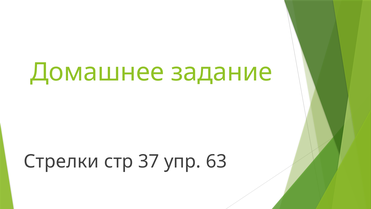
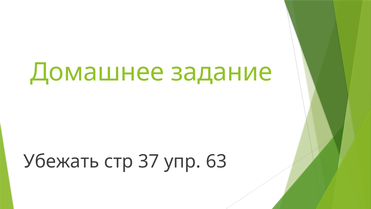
Стрелки: Стрелки -> Убежать
